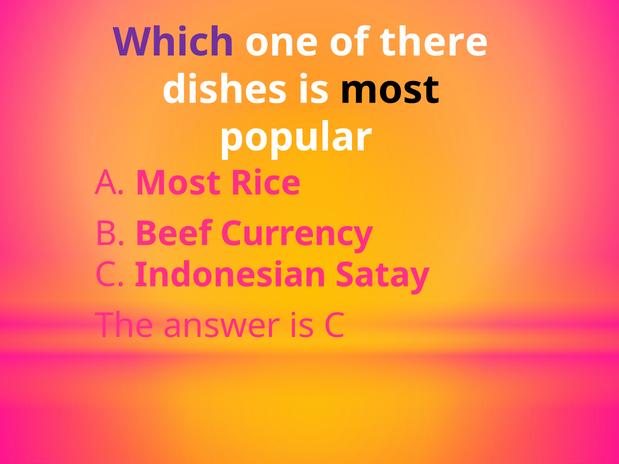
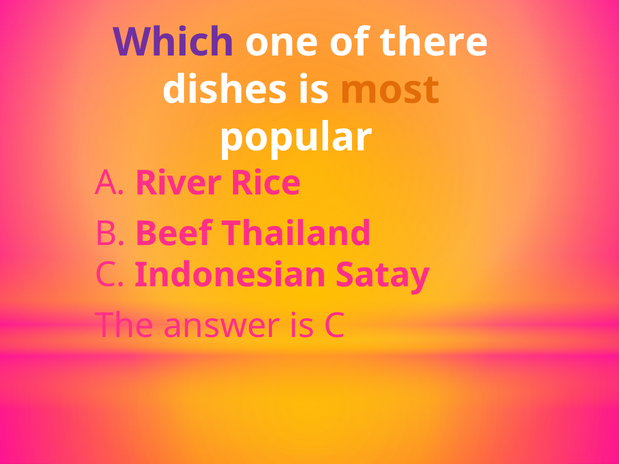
most at (390, 90) colour: black -> orange
A Most: Most -> River
Currency: Currency -> Thailand
